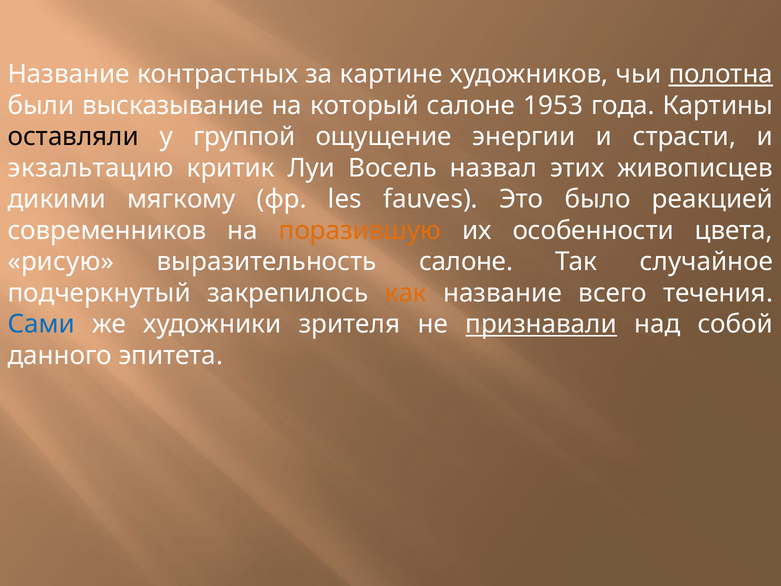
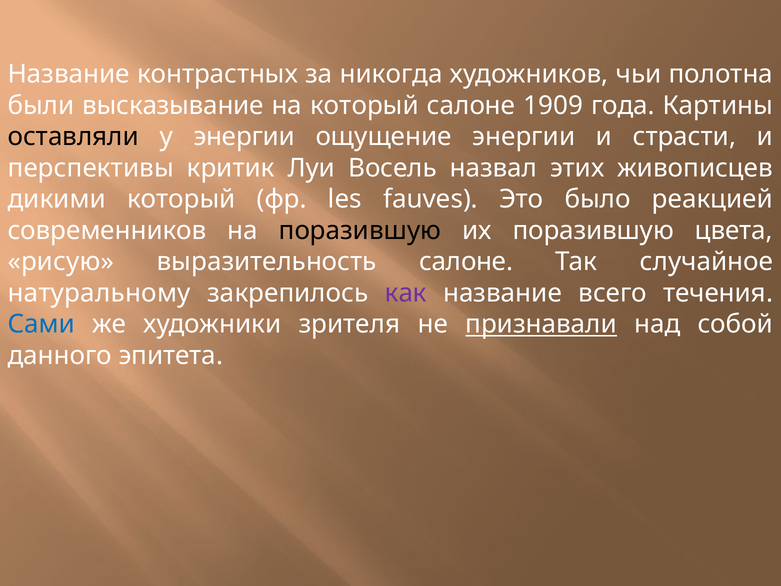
картине: картине -> никогда
полотна underline: present -> none
1953: 1953 -> 1909
у группой: группой -> энергии
экзальтацию: экзальтацию -> перспективы
дикими мягкому: мягкому -> который
поразившую at (360, 230) colour: orange -> black
их особенности: особенности -> поразившую
подчеркнутый: подчеркнутый -> натуральному
как colour: orange -> purple
